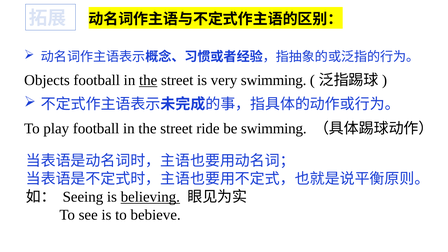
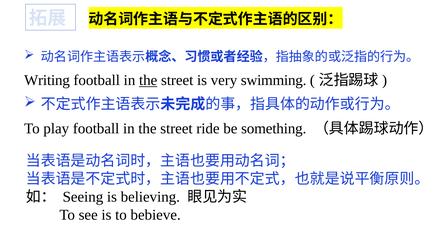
Objects: Objects -> Writing
be swimming: swimming -> something
believing underline: present -> none
